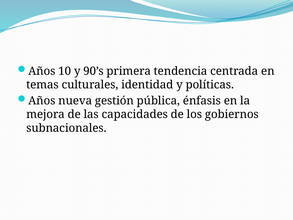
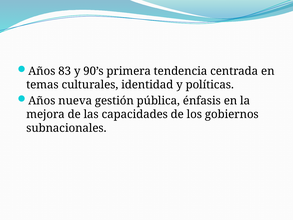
10: 10 -> 83
